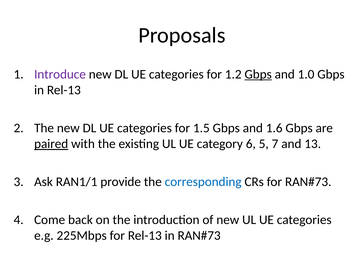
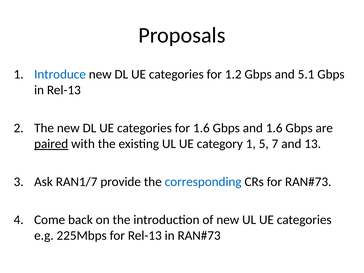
Introduce colour: purple -> blue
Gbps at (258, 74) underline: present -> none
1.0: 1.0 -> 5.1
for 1.5: 1.5 -> 1.6
category 6: 6 -> 1
RAN1/1: RAN1/1 -> RAN1/7
